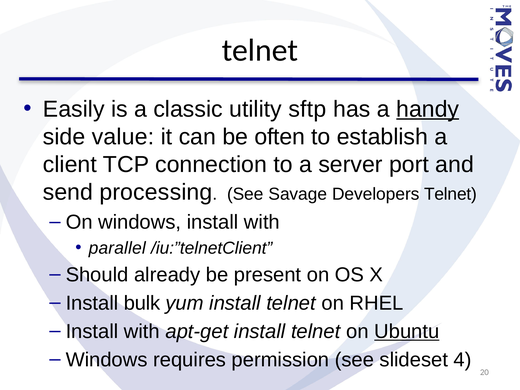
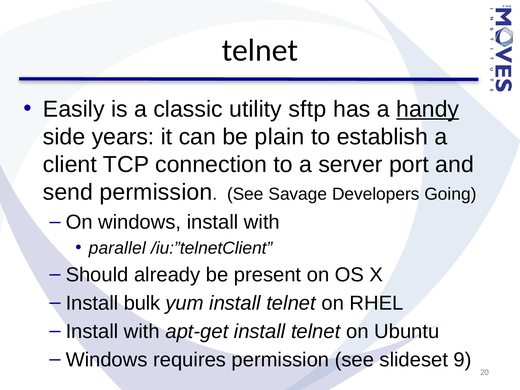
value: value -> years
often: often -> plain
send processing: processing -> permission
Developers Telnet: Telnet -> Going
Ubuntu underline: present -> none
4: 4 -> 9
